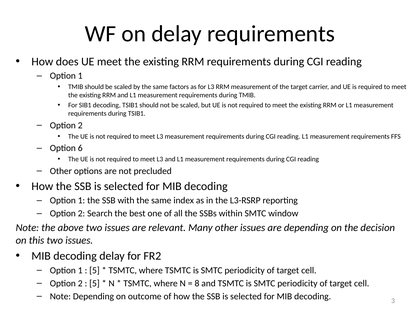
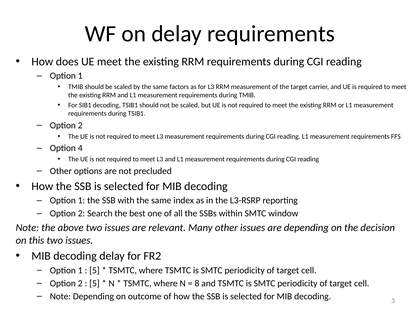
6: 6 -> 4
